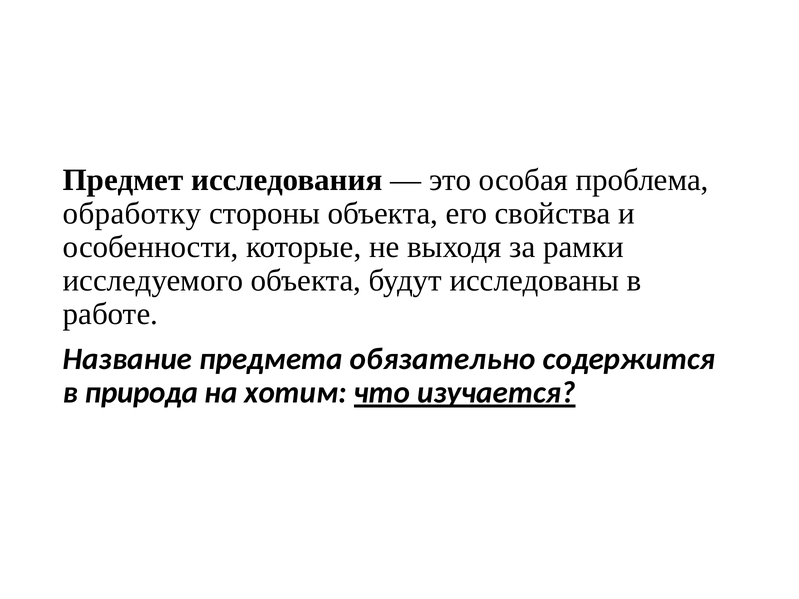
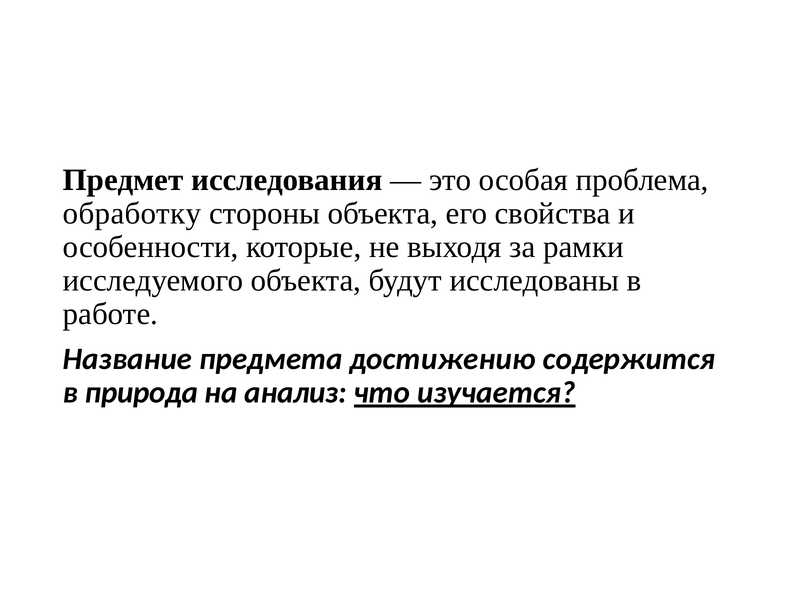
обязательно: обязательно -> достижению
хотим: хотим -> анализ
